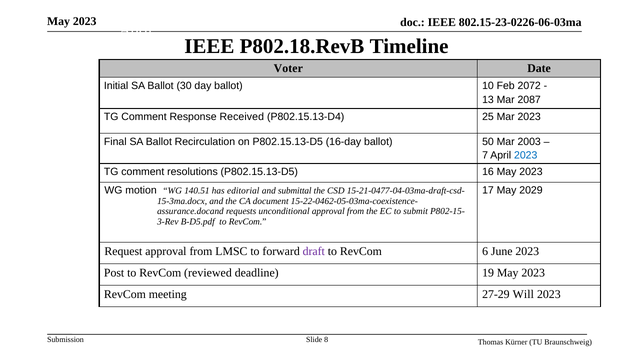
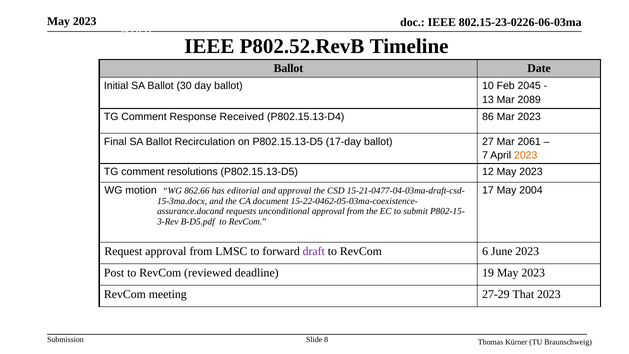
P802.18.RevB: P802.18.RevB -> P802.52.RevB
Voter at (288, 68): Voter -> Ballot
2072: 2072 -> 2045
2087: 2087 -> 2089
25: 25 -> 86
16-day: 16-day -> 17-day
50: 50 -> 27
2003: 2003 -> 2061
2023 at (526, 155) colour: blue -> orange
16: 16 -> 12
140.51: 140.51 -> 862.66
and submittal: submittal -> approval
2029: 2029 -> 2004
Will: Will -> That
